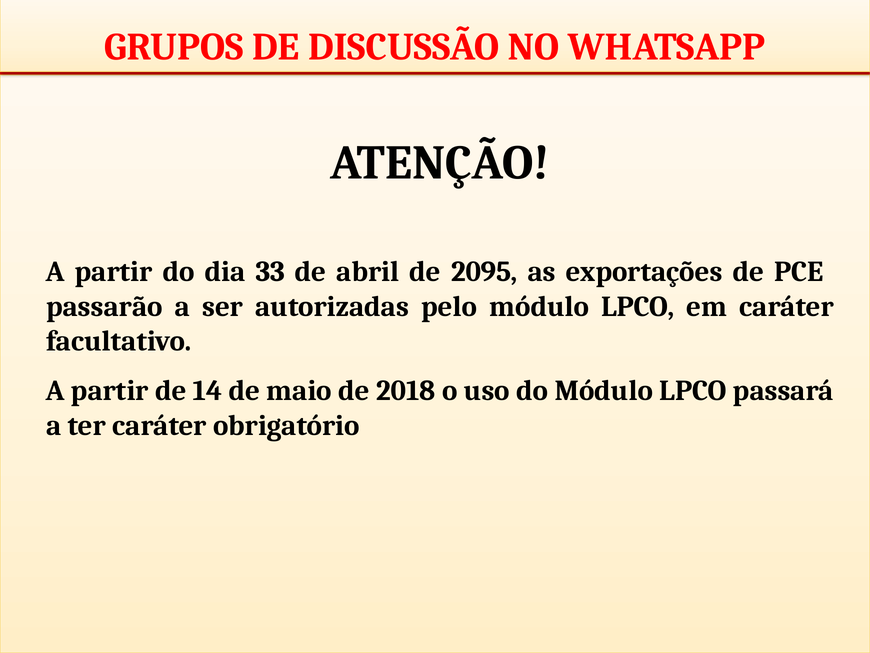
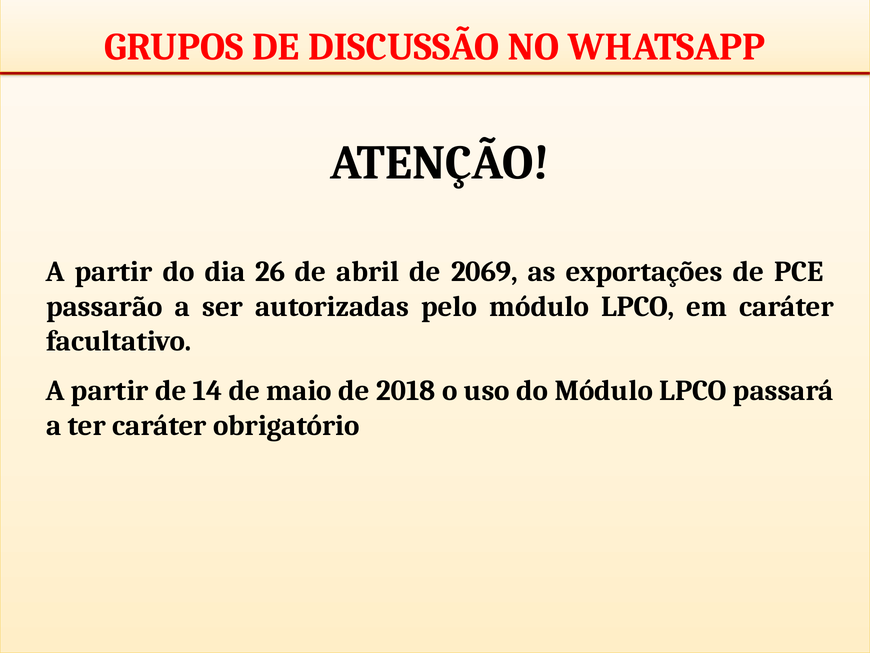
33: 33 -> 26
2095: 2095 -> 2069
